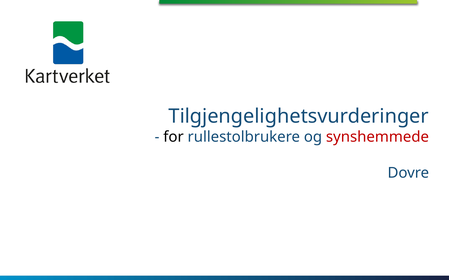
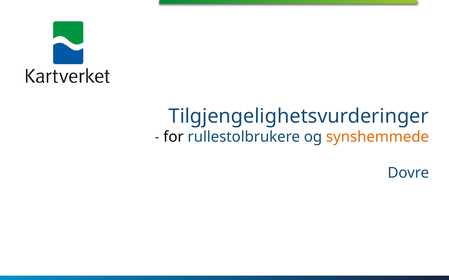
synshemmede colour: red -> orange
